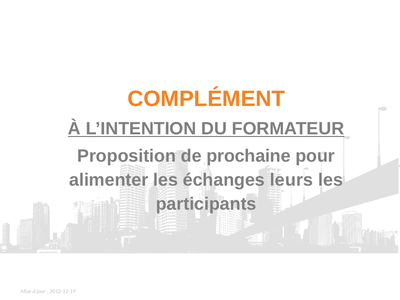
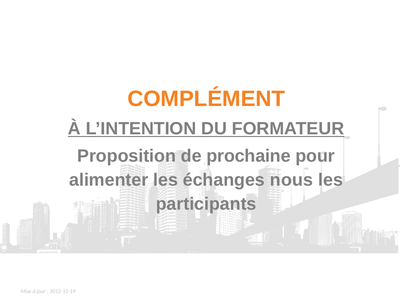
leurs: leurs -> nous
